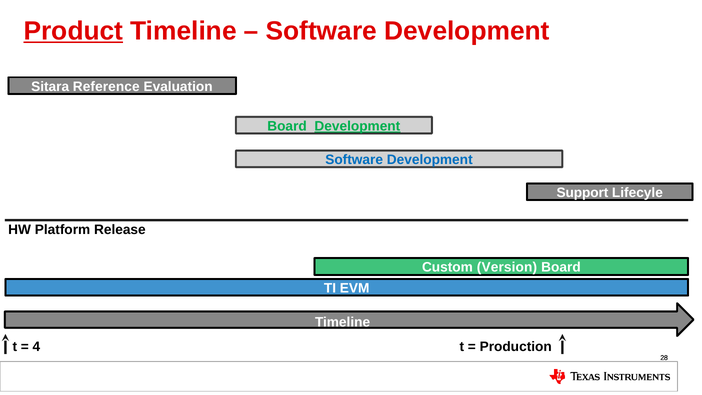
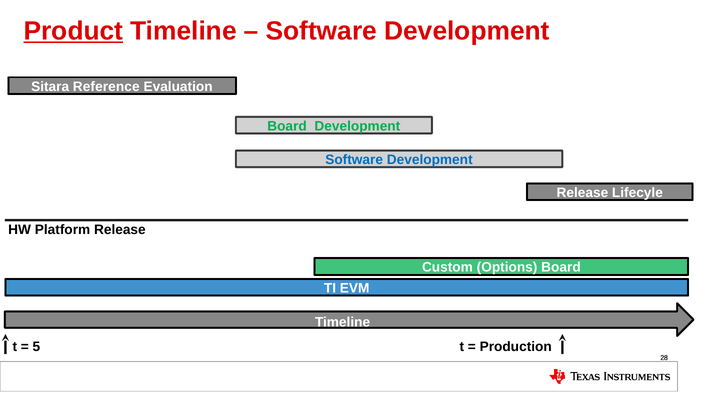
Development at (357, 126) underline: present -> none
Support at (582, 193): Support -> Release
Version: Version -> Options
4: 4 -> 5
